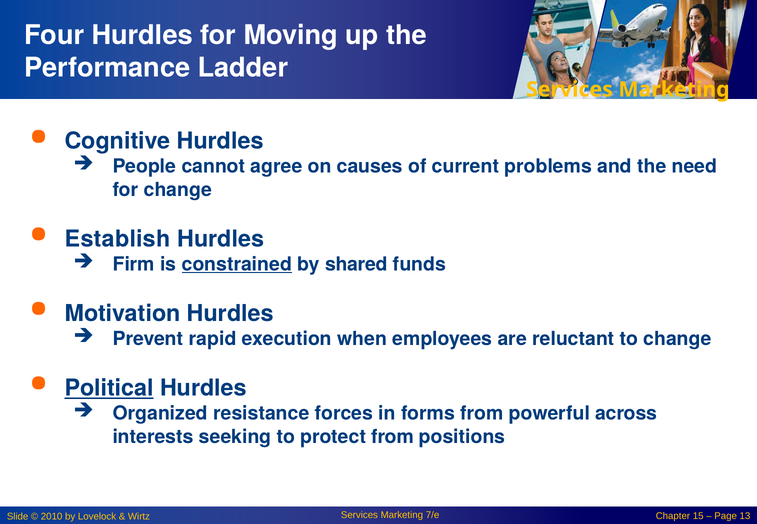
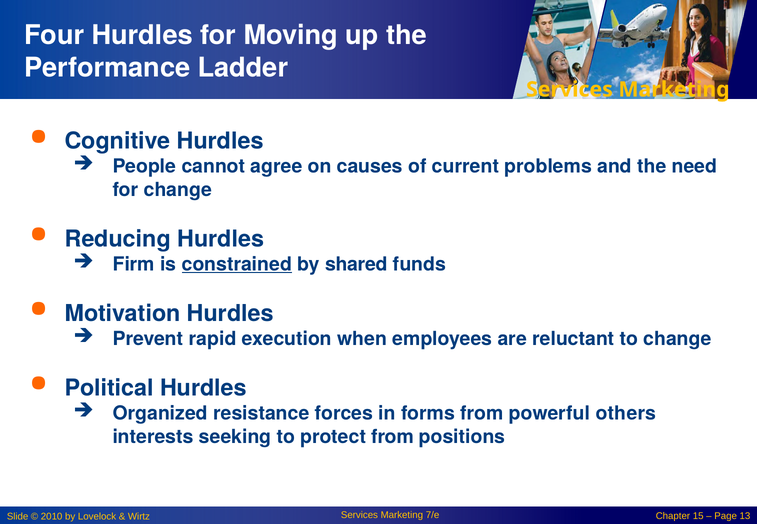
Establish: Establish -> Reducing
Political underline: present -> none
across: across -> others
